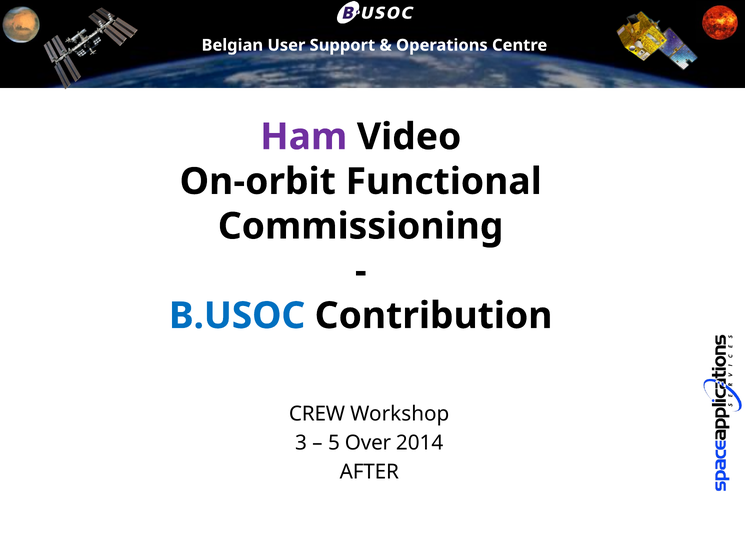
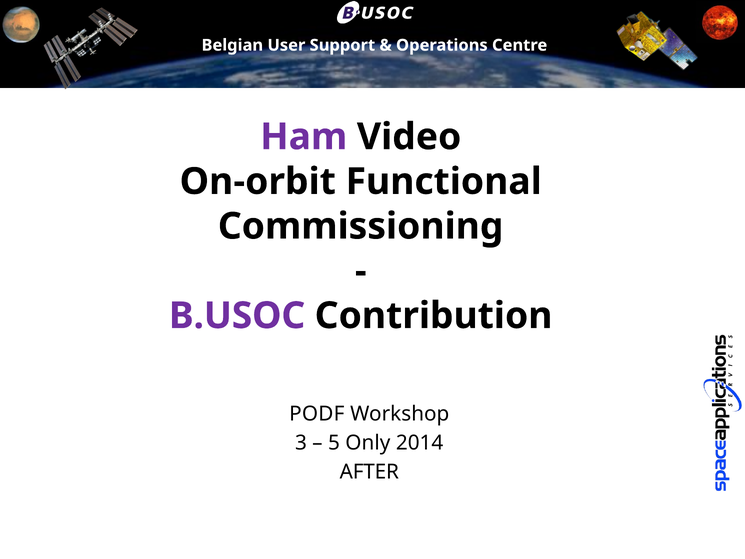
B.USOC colour: blue -> purple
CREW: CREW -> PODF
Over: Over -> Only
